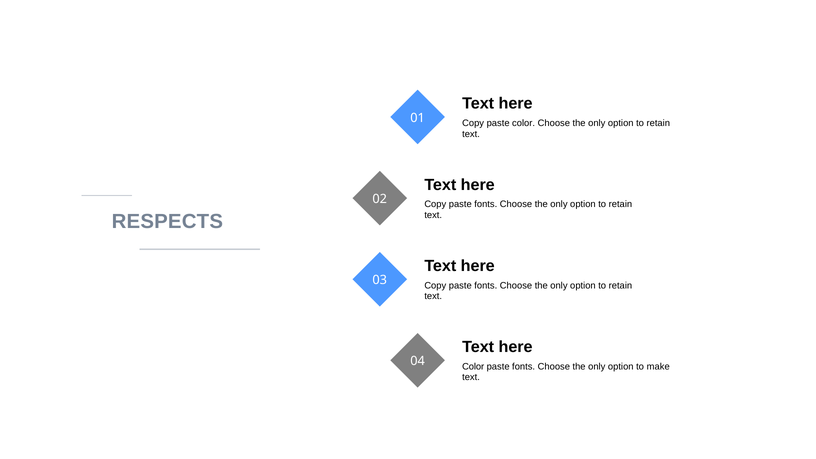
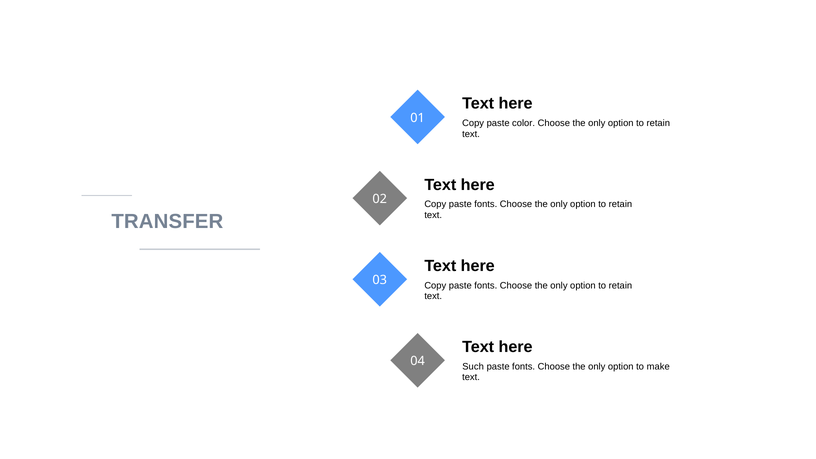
RESPECTS: RESPECTS -> TRANSFER
Color at (473, 367): Color -> Such
